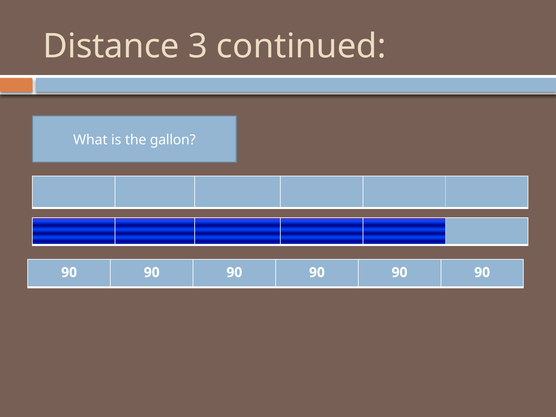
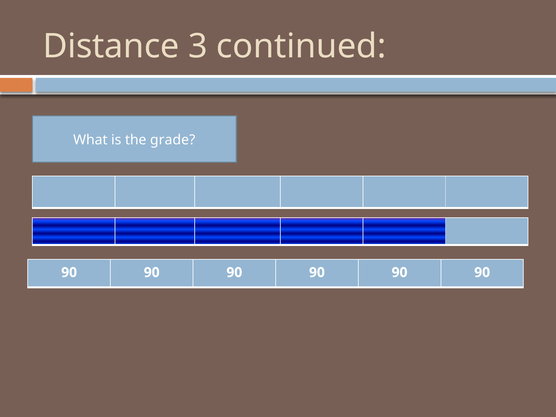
gallon: gallon -> grade
